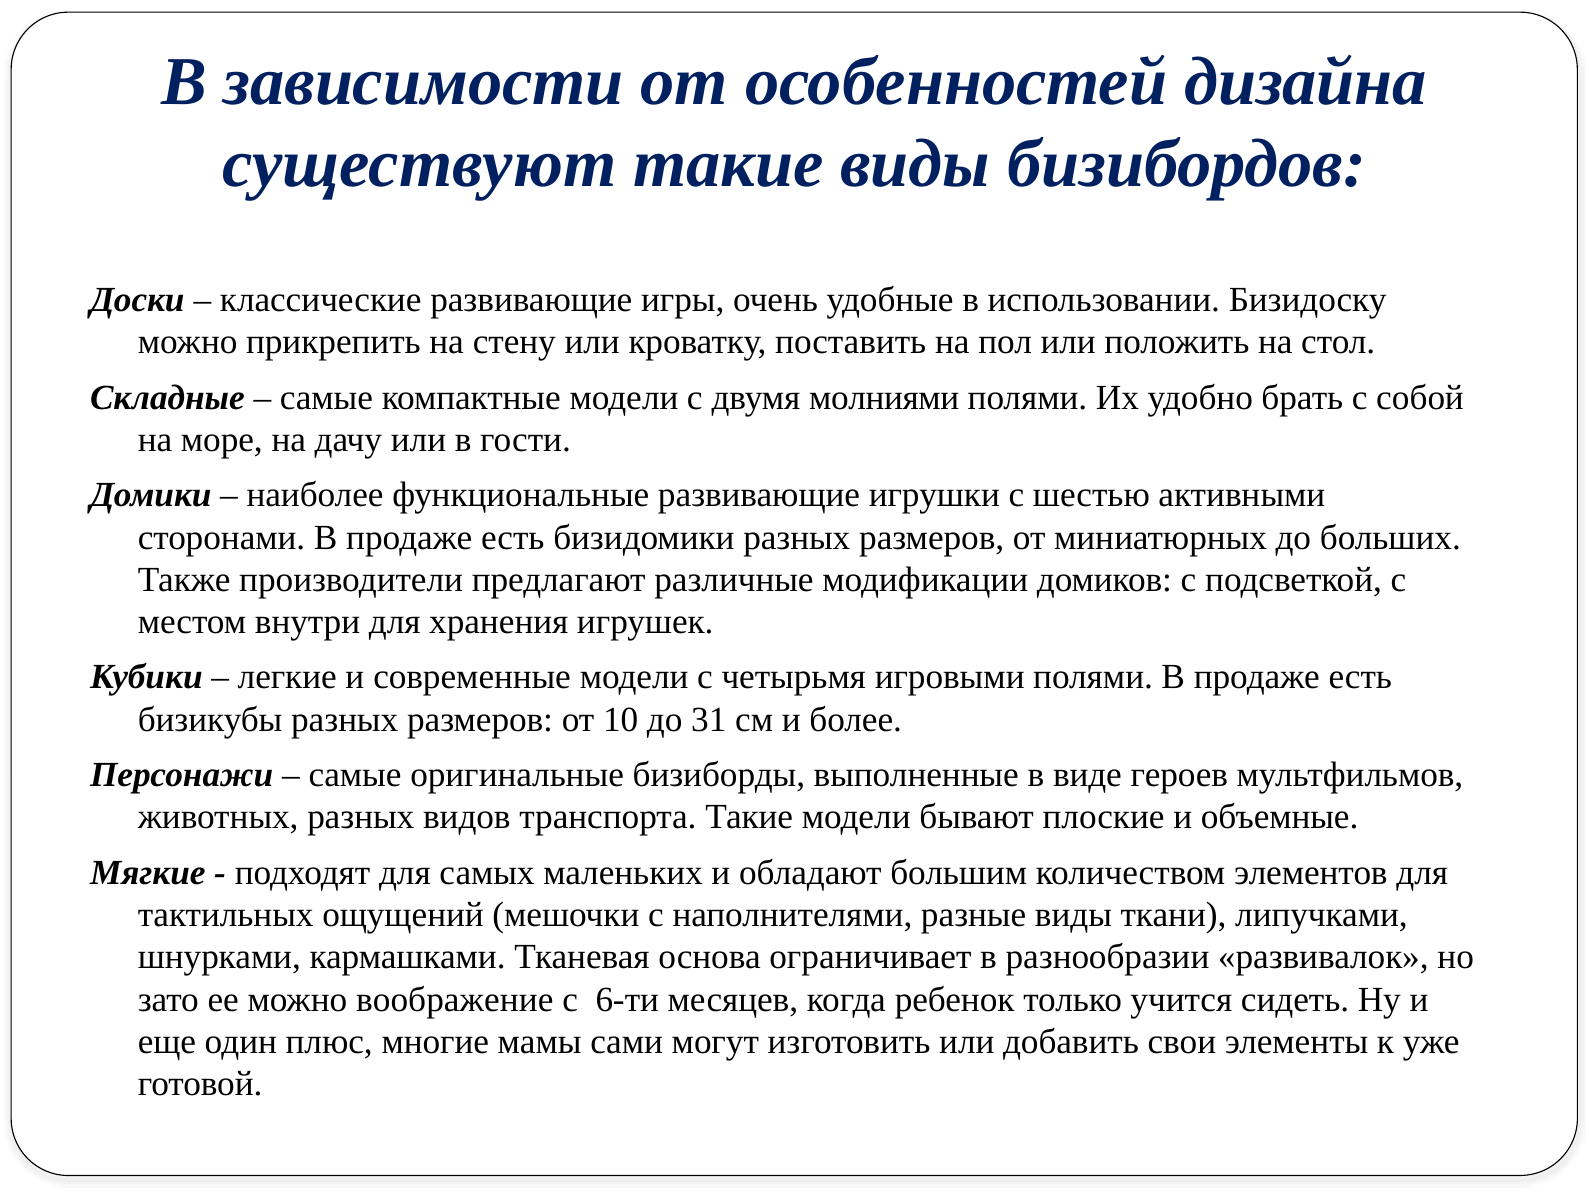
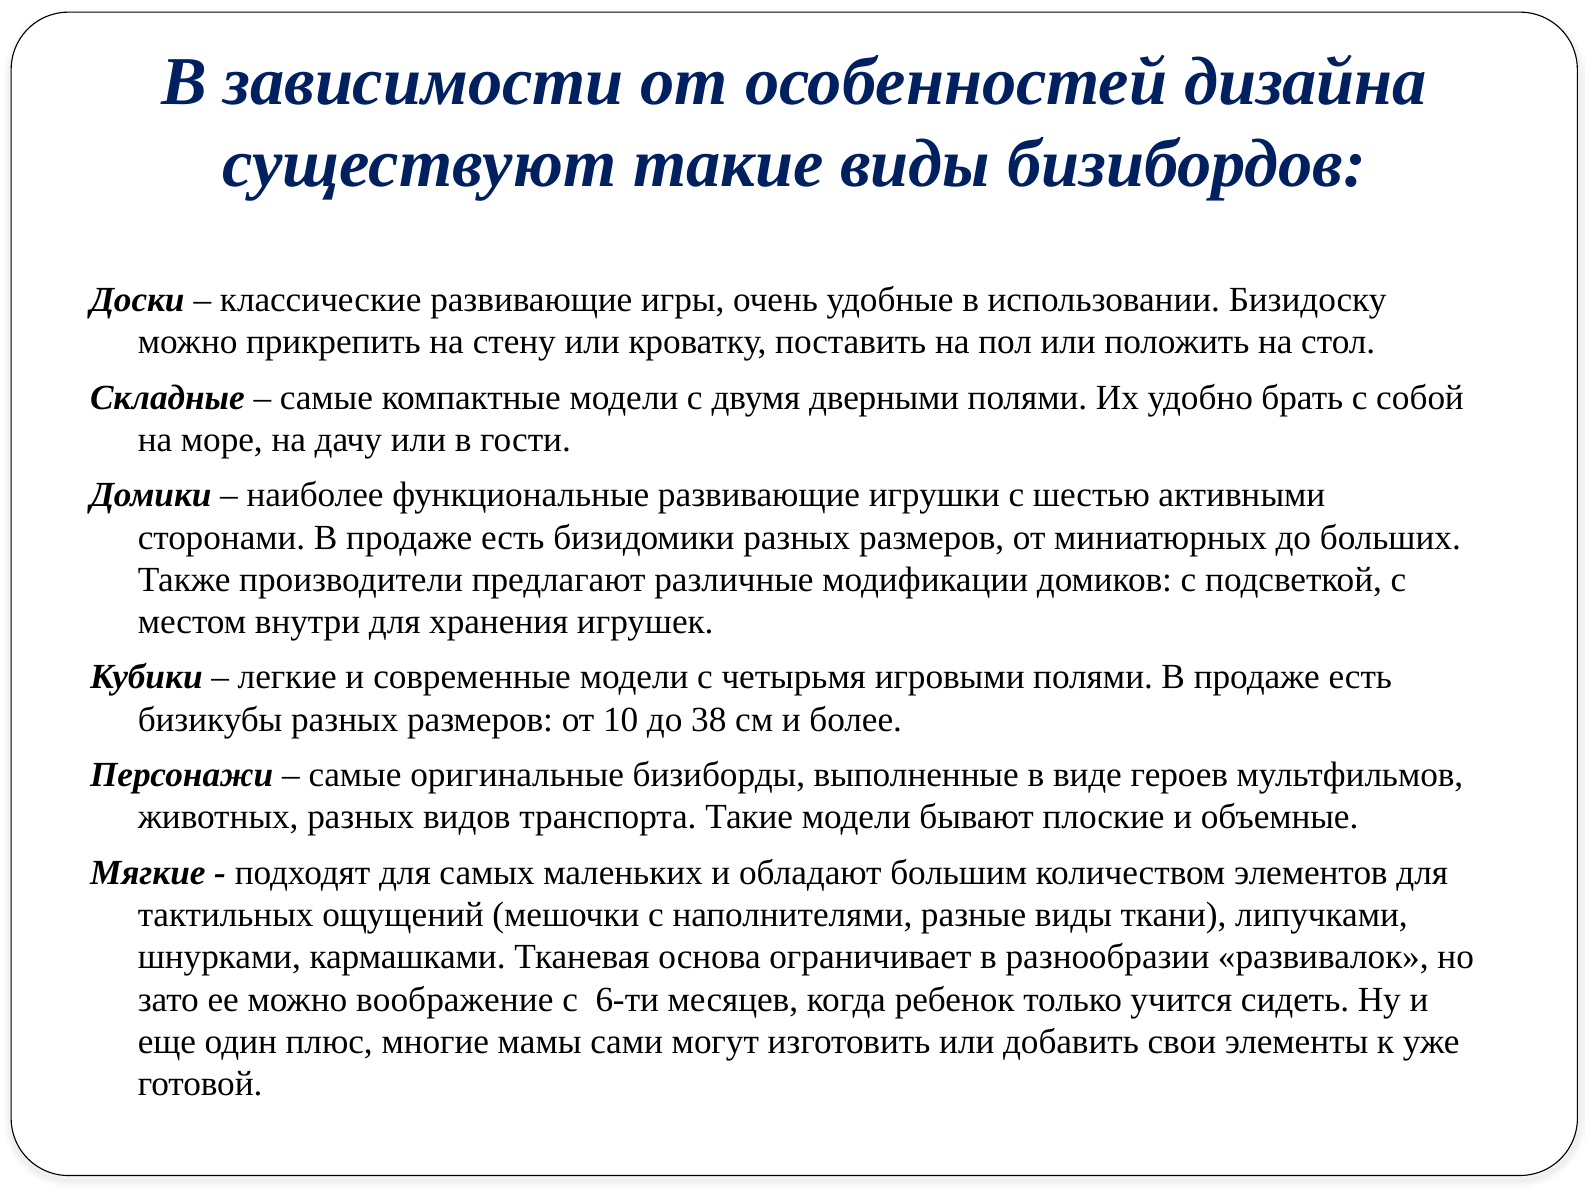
молниями: молниями -> дверными
31: 31 -> 38
